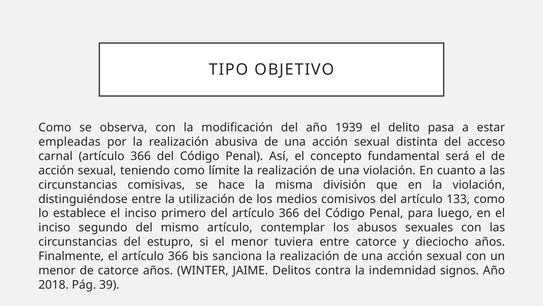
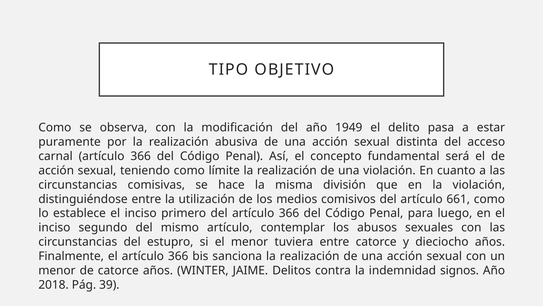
1939: 1939 -> 1949
empleadas: empleadas -> puramente
133: 133 -> 661
